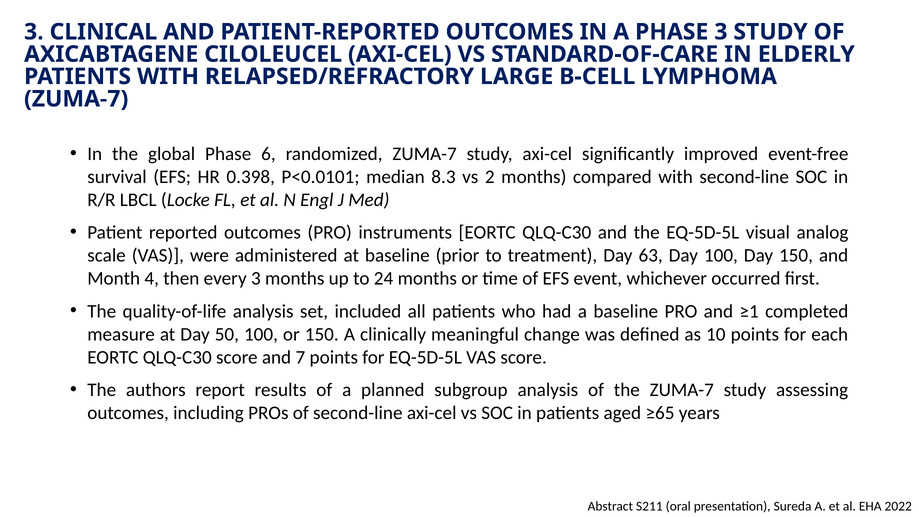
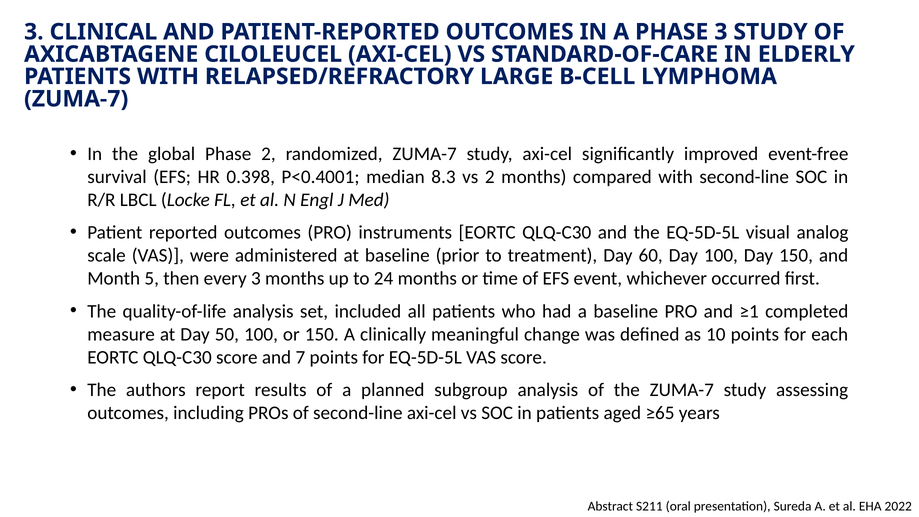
Phase 6: 6 -> 2
P<0.0101: P<0.0101 -> P<0.4001
63: 63 -> 60
4: 4 -> 5
